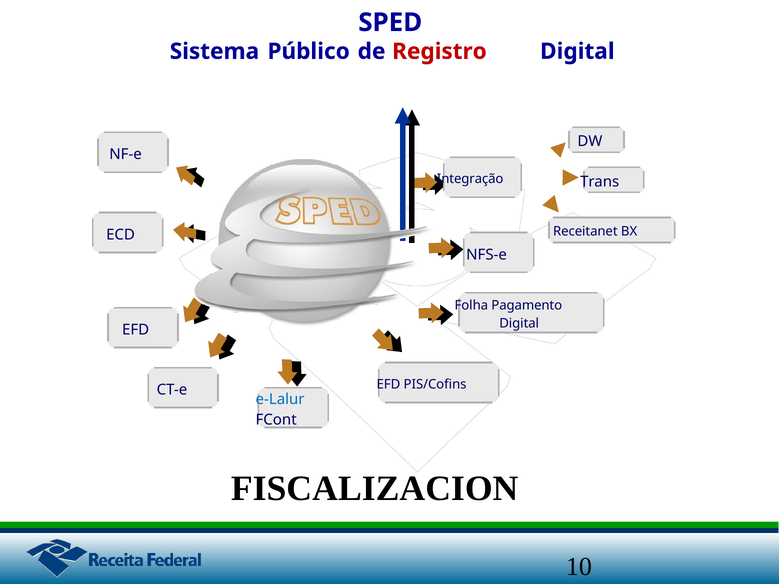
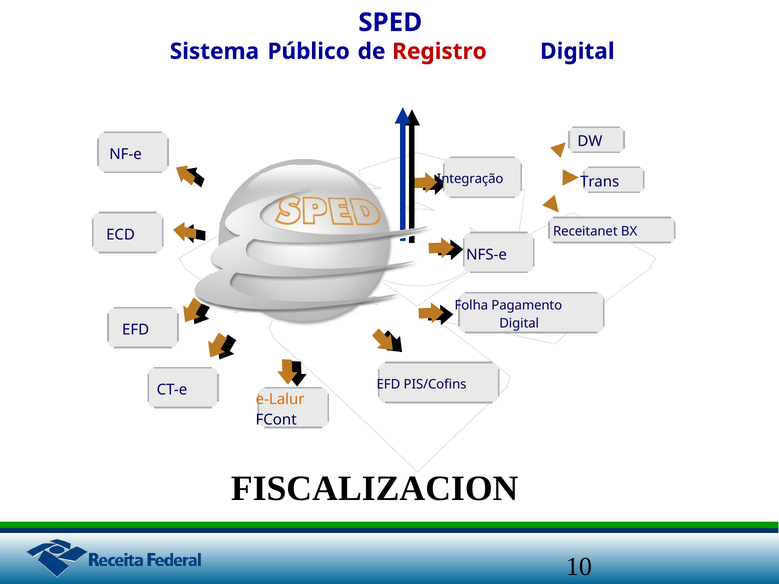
e-Lalur colour: blue -> orange
